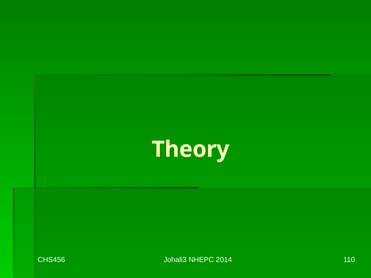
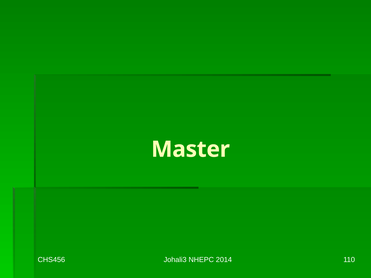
Theory: Theory -> Master
